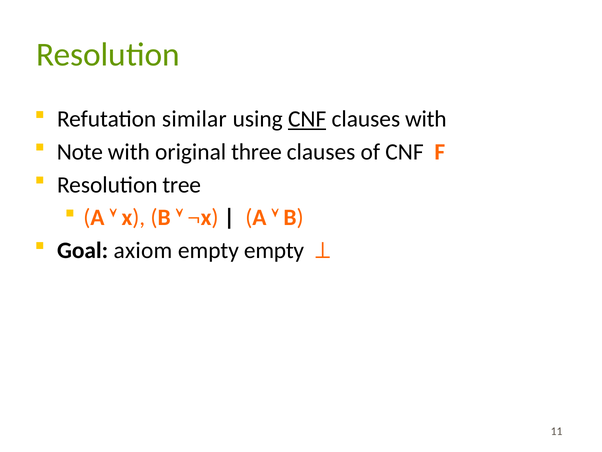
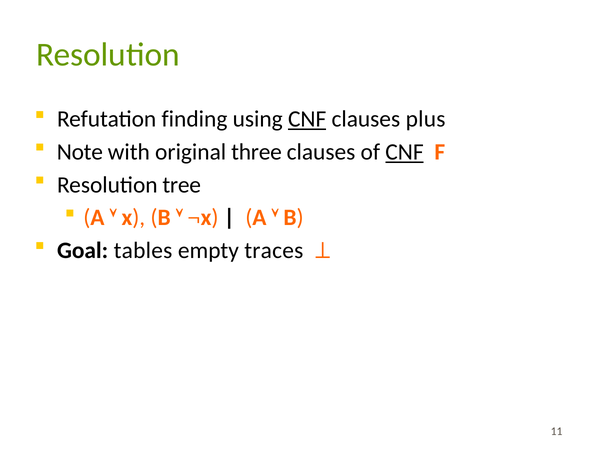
similar: similar -> finding
clauses with: with -> plus
CNF at (404, 152) underline: none -> present
axiom: axiom -> tables
empty empty: empty -> traces
